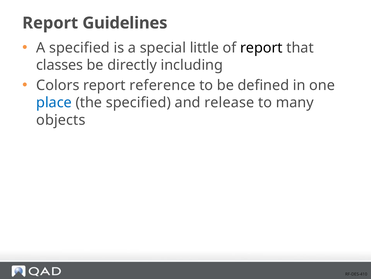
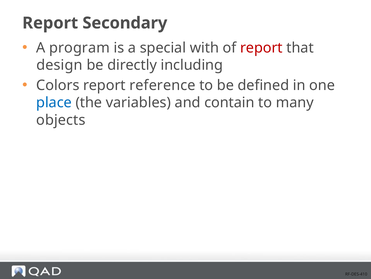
Guidelines: Guidelines -> Secondary
A specified: specified -> program
little: little -> with
report at (261, 48) colour: black -> red
classes: classes -> design
the specified: specified -> variables
release: release -> contain
